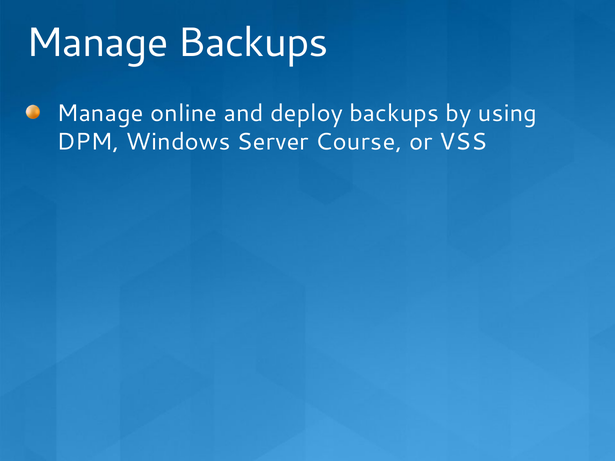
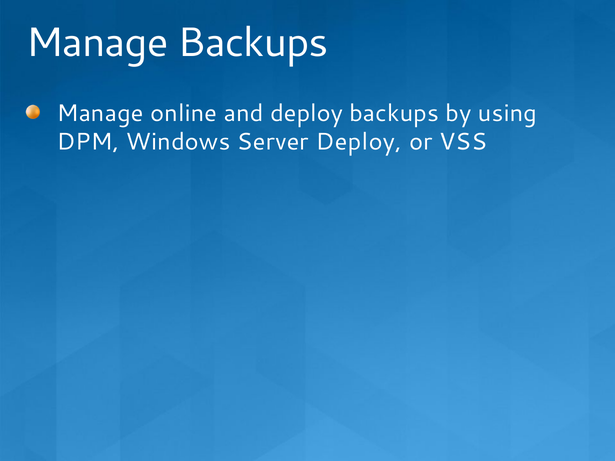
Server Course: Course -> Deploy
